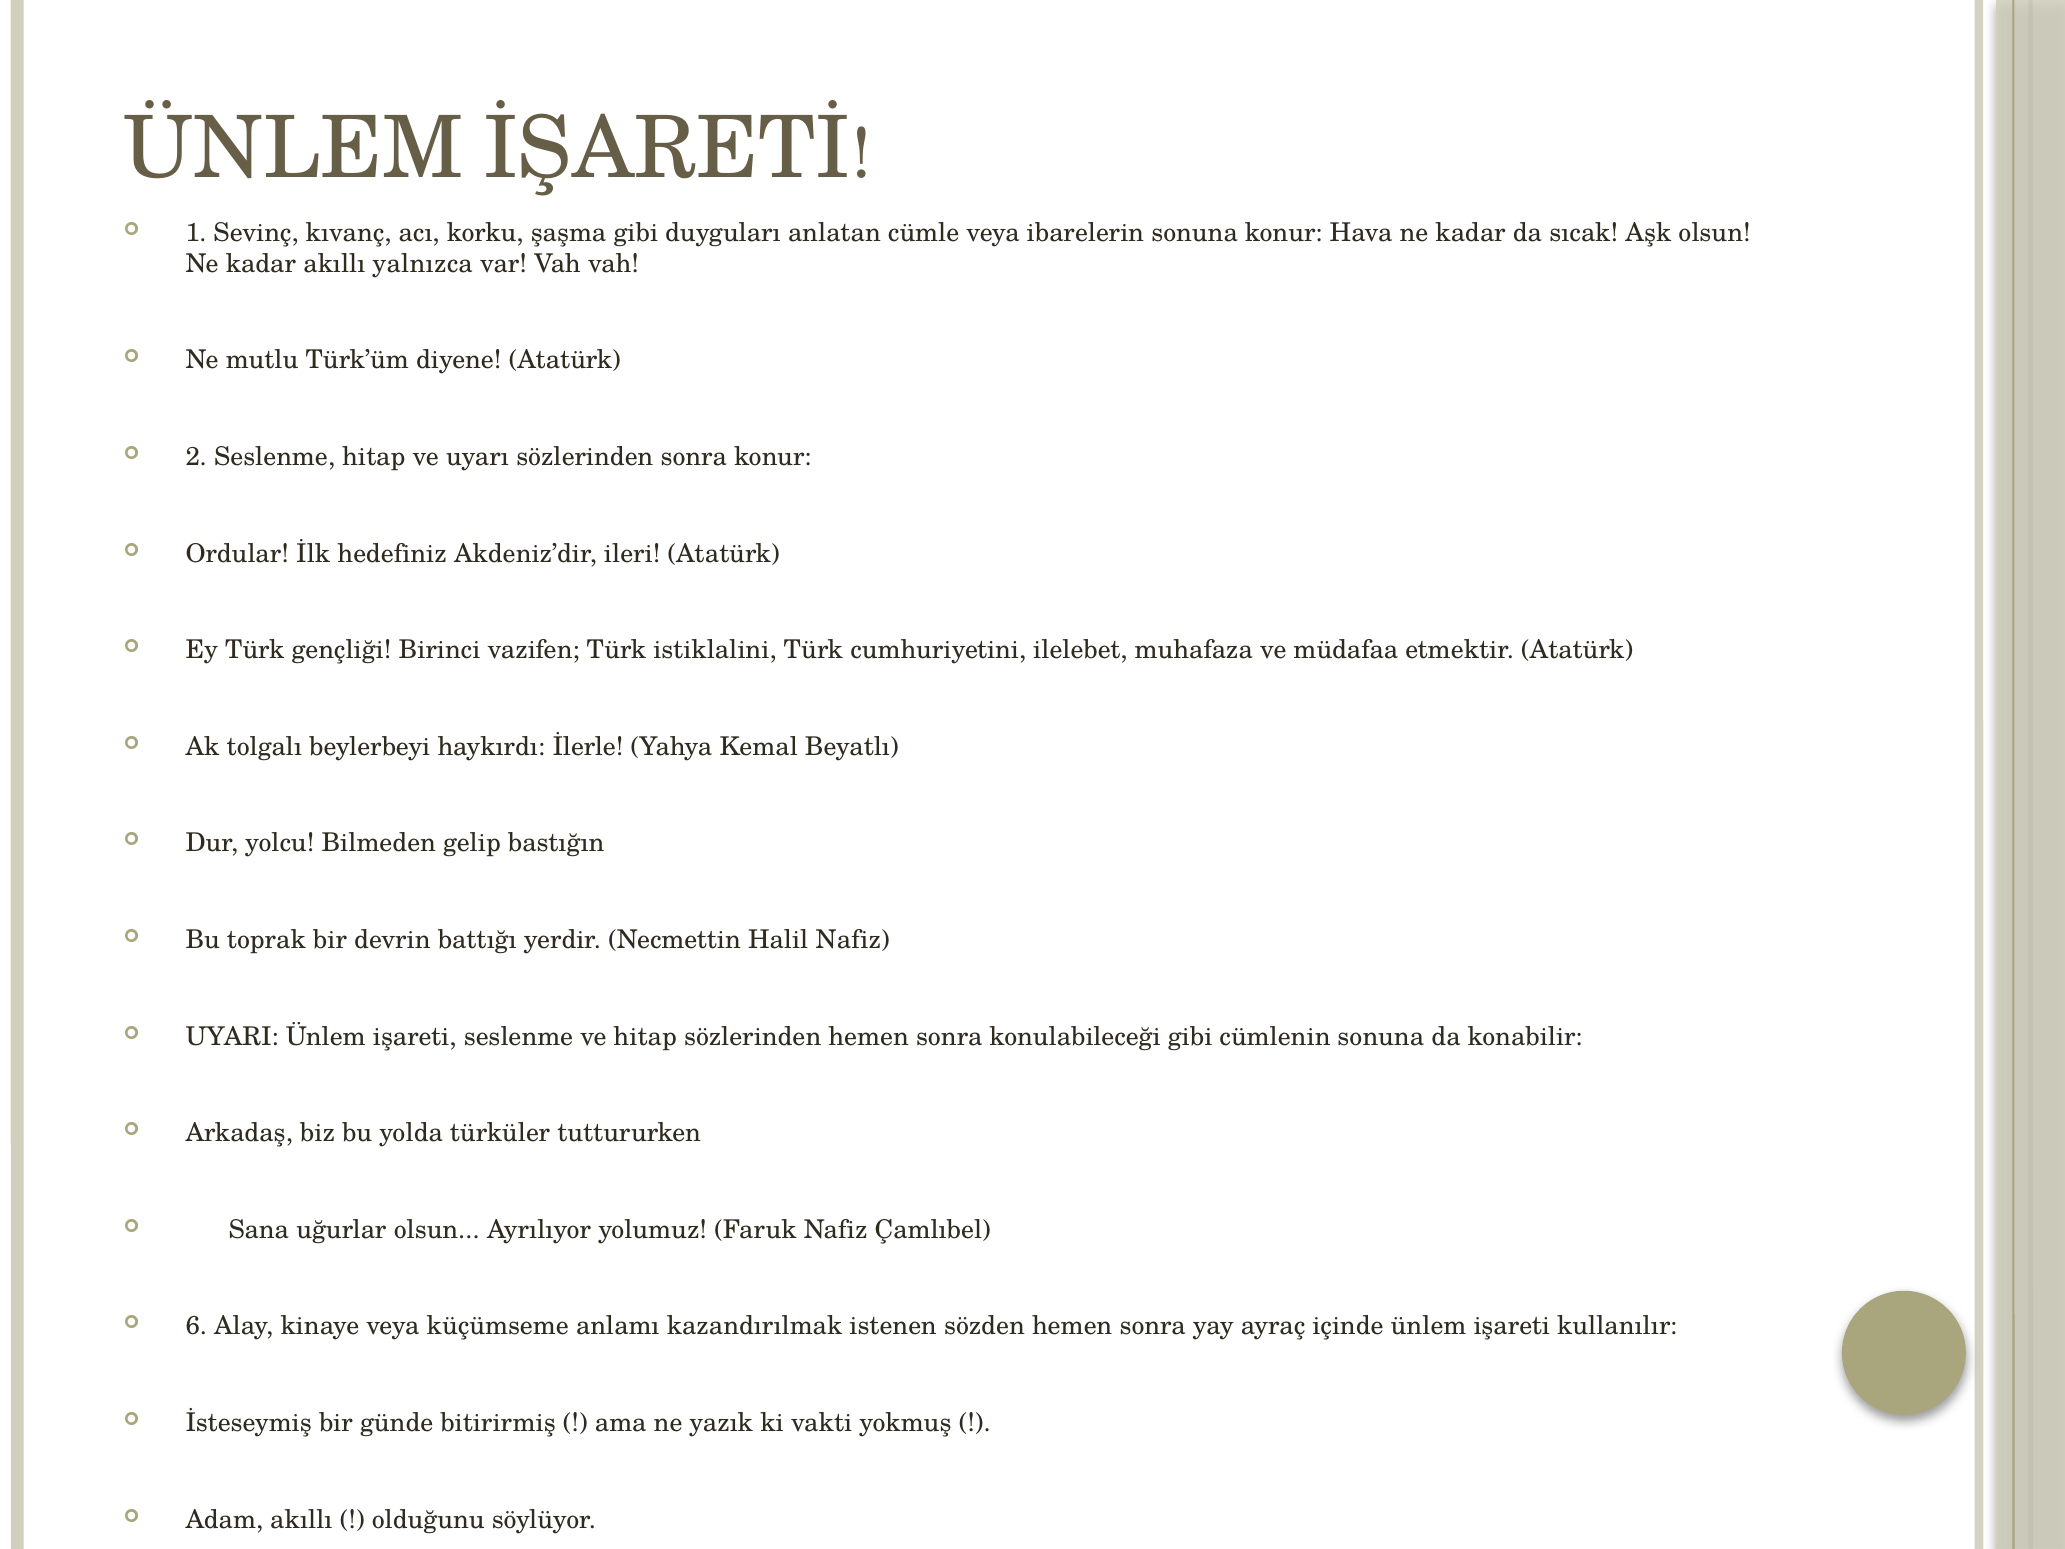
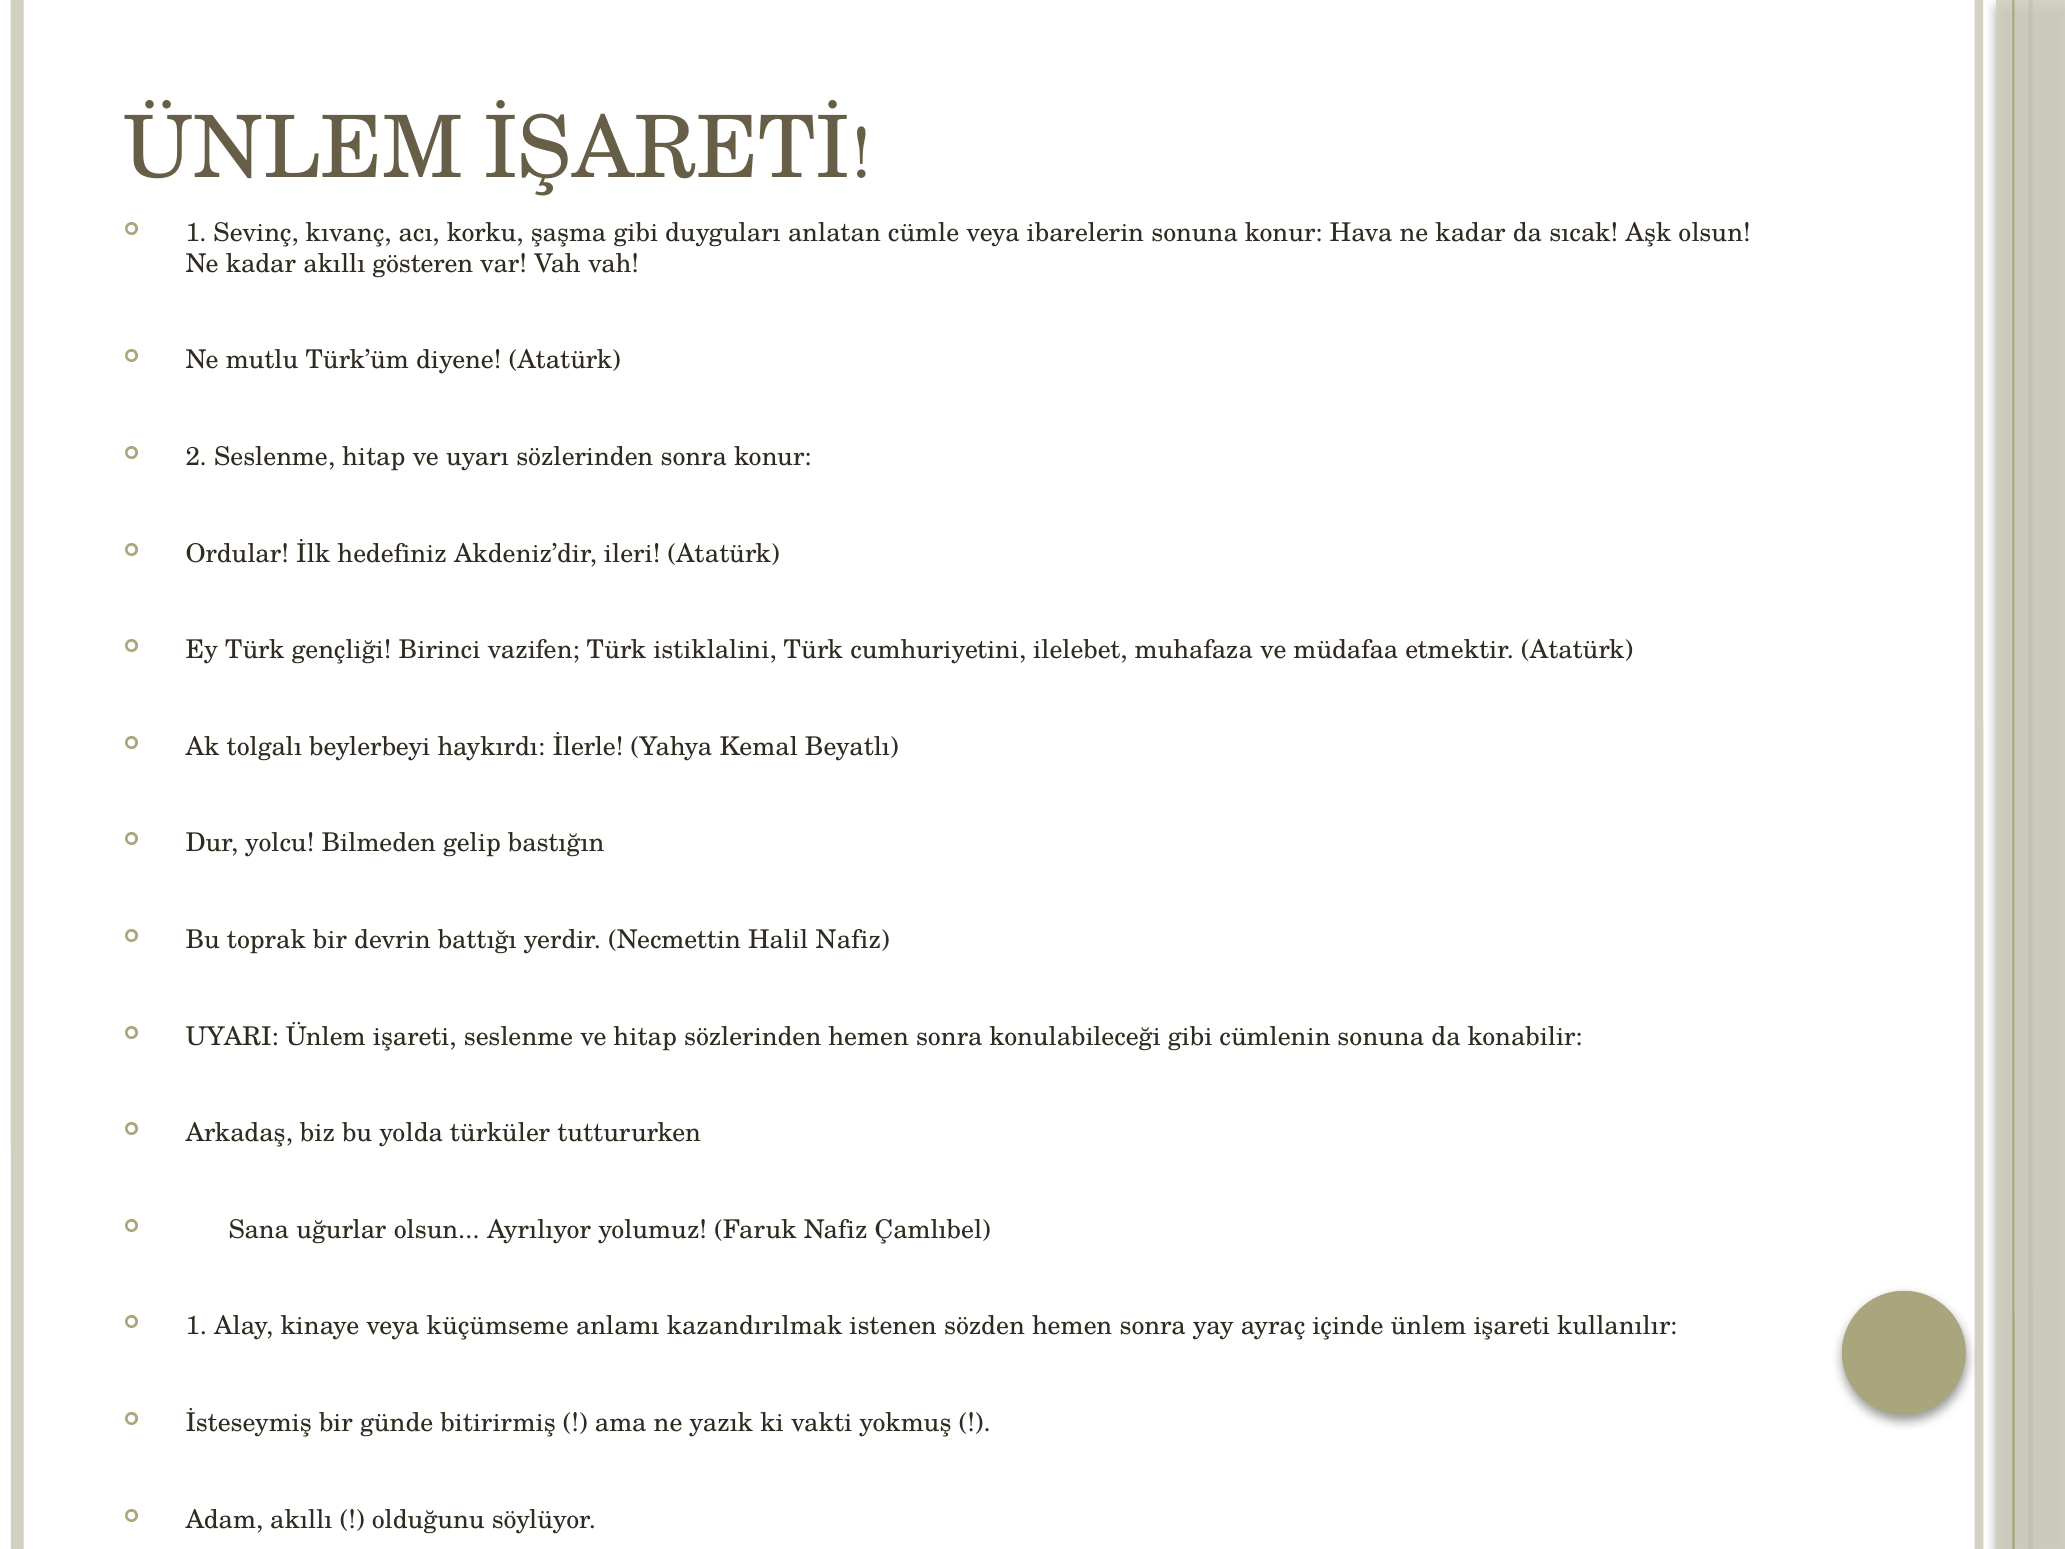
yalnızca: yalnızca -> gösteren
6 at (196, 1326): 6 -> 1
